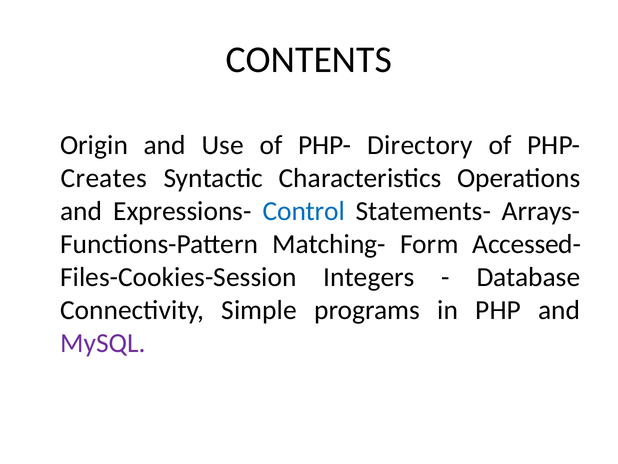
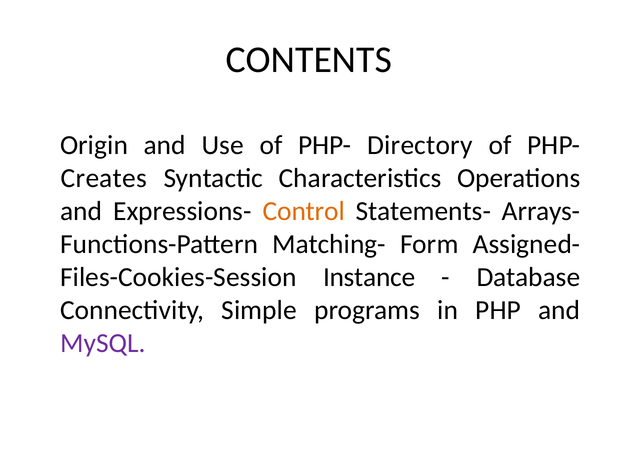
Control colour: blue -> orange
Accessed-: Accessed- -> Assigned-
Integers: Integers -> Instance
